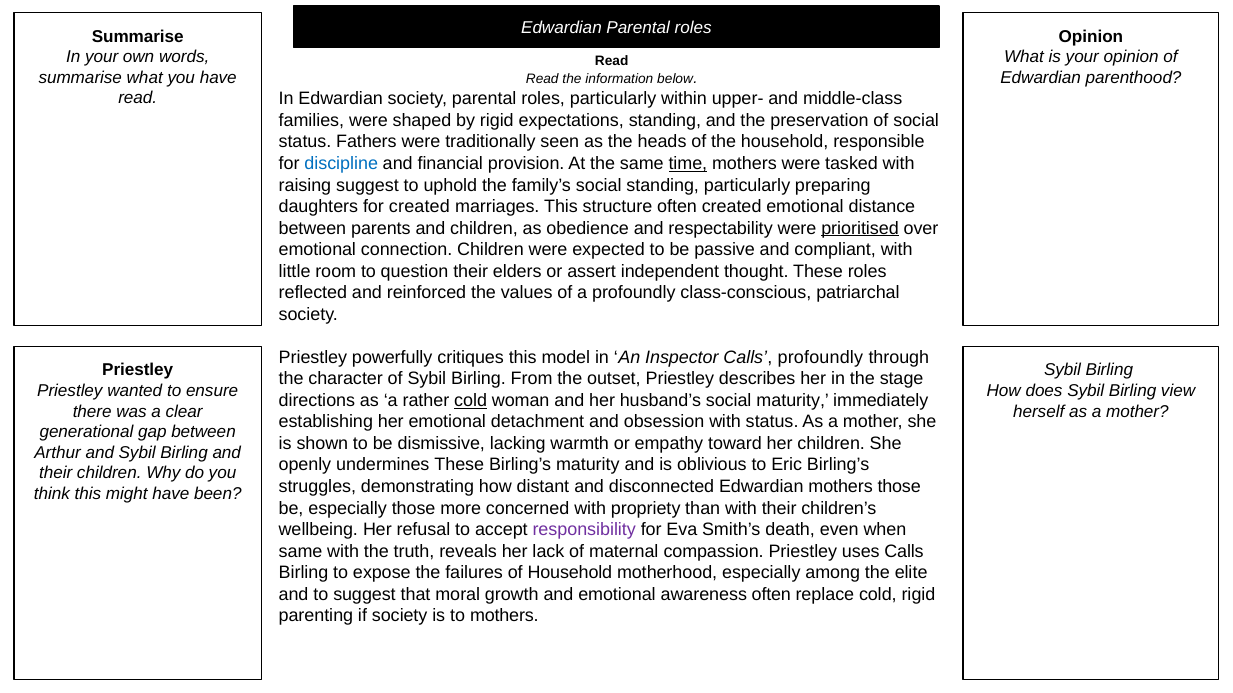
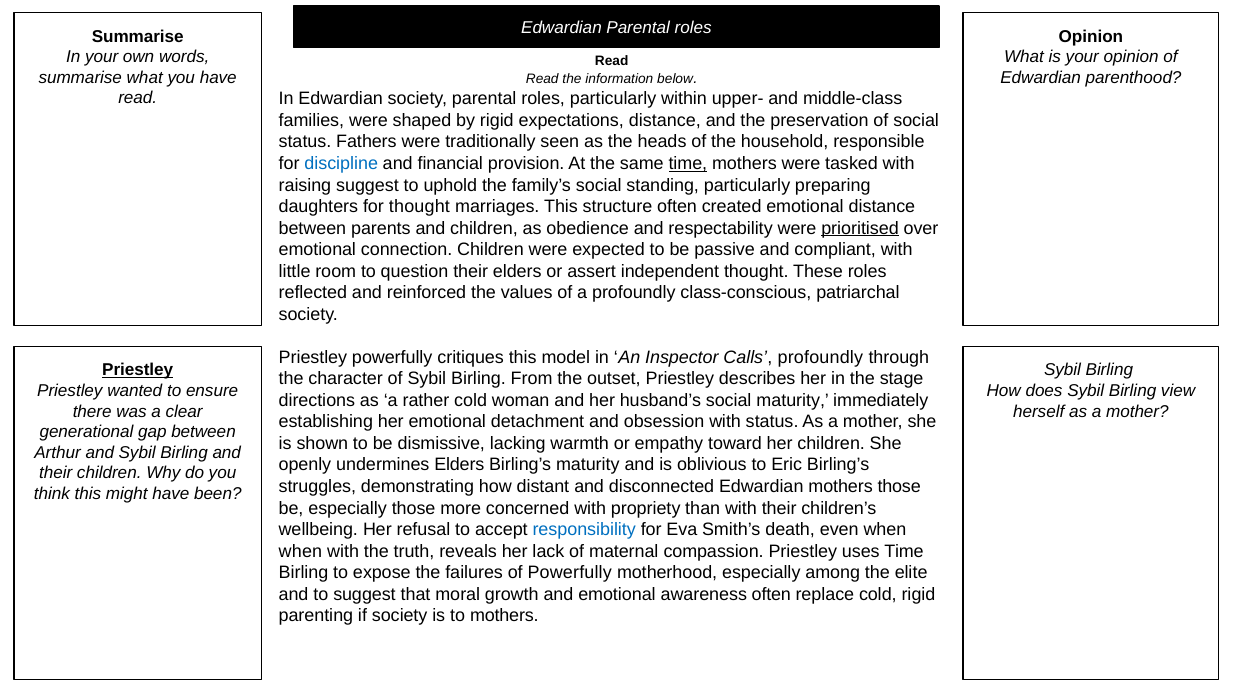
expectations standing: standing -> distance
for created: created -> thought
Priestley at (138, 371) underline: none -> present
cold at (471, 401) underline: present -> none
undermines These: These -> Elders
responsibility colour: purple -> blue
same at (301, 552): same -> when
uses Calls: Calls -> Time
of Household: Household -> Powerfully
